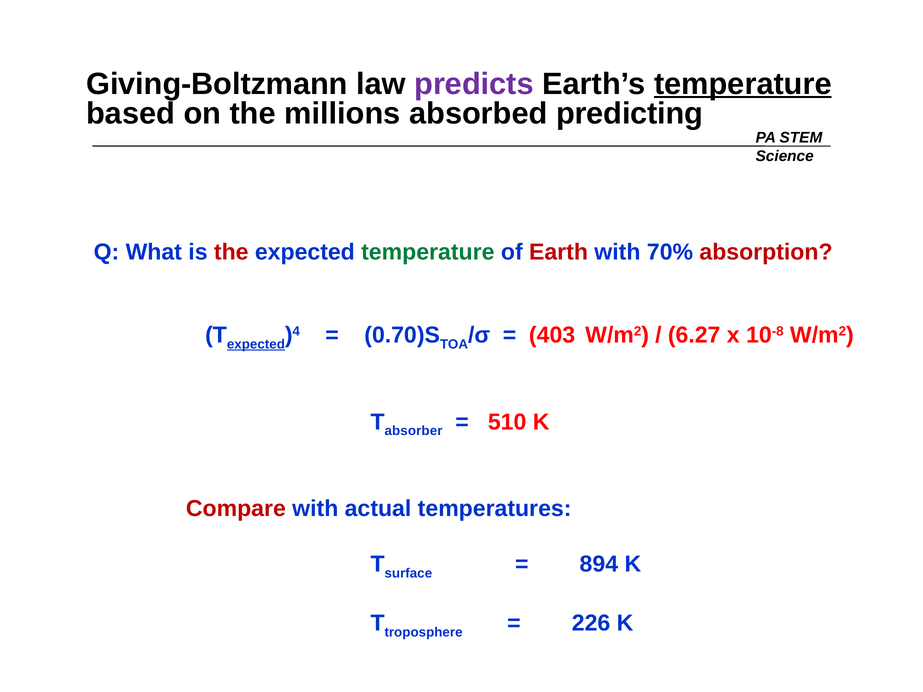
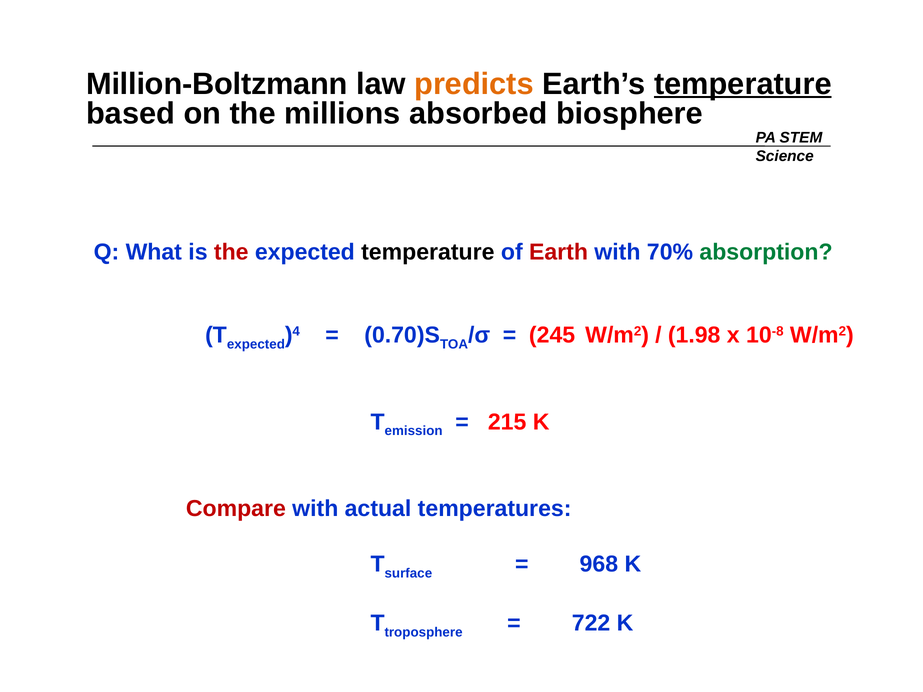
Giving-Boltzmann: Giving-Boltzmann -> Million-Boltzmann
predicts colour: purple -> orange
predicting: predicting -> biosphere
temperature at (428, 252) colour: green -> black
absorption colour: red -> green
expected at (256, 344) underline: present -> none
403: 403 -> 245
6.27: 6.27 -> 1.98
absorber: absorber -> emission
510: 510 -> 215
894: 894 -> 968
226: 226 -> 722
